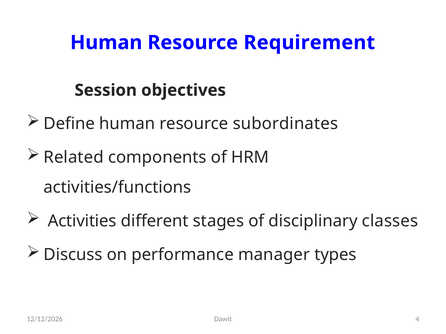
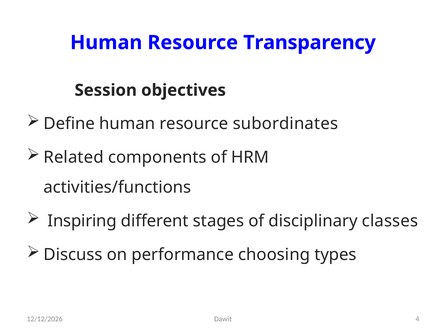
Requirement: Requirement -> Transparency
Activities: Activities -> Inspiring
manager: manager -> choosing
